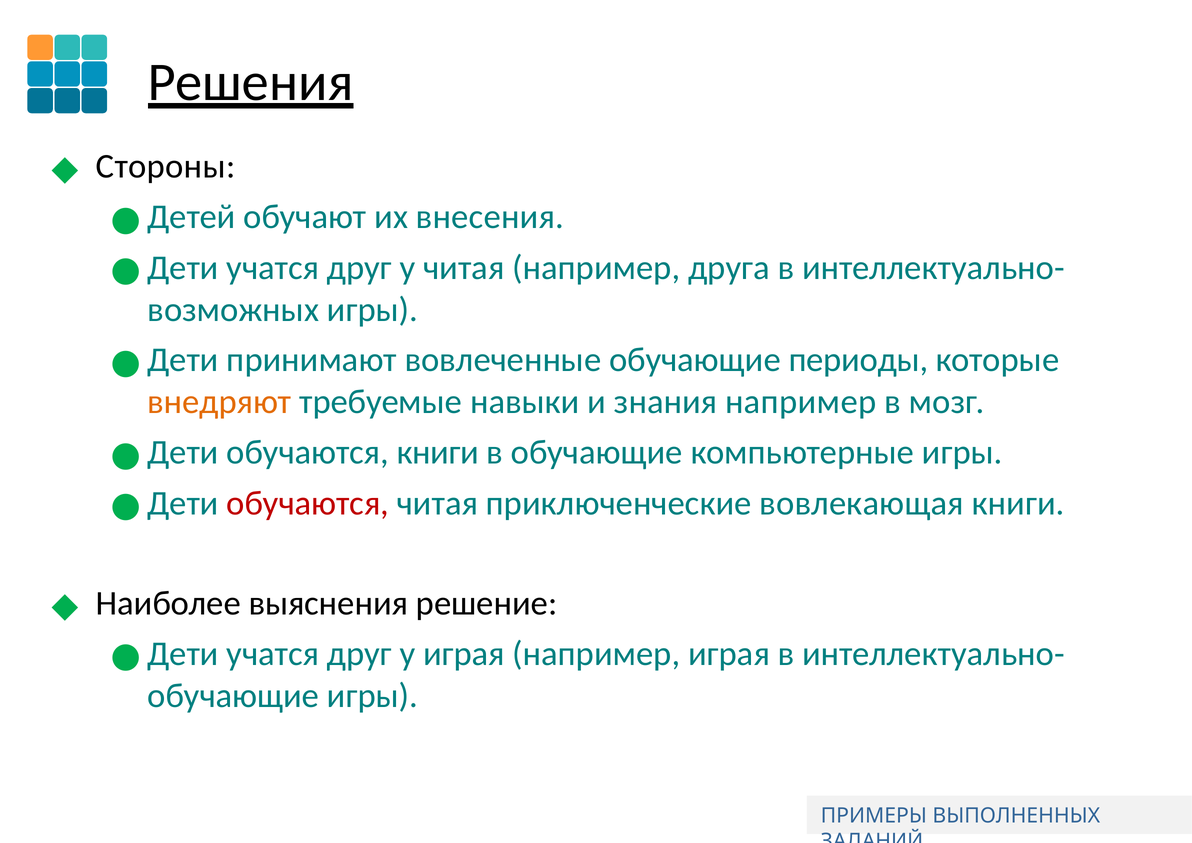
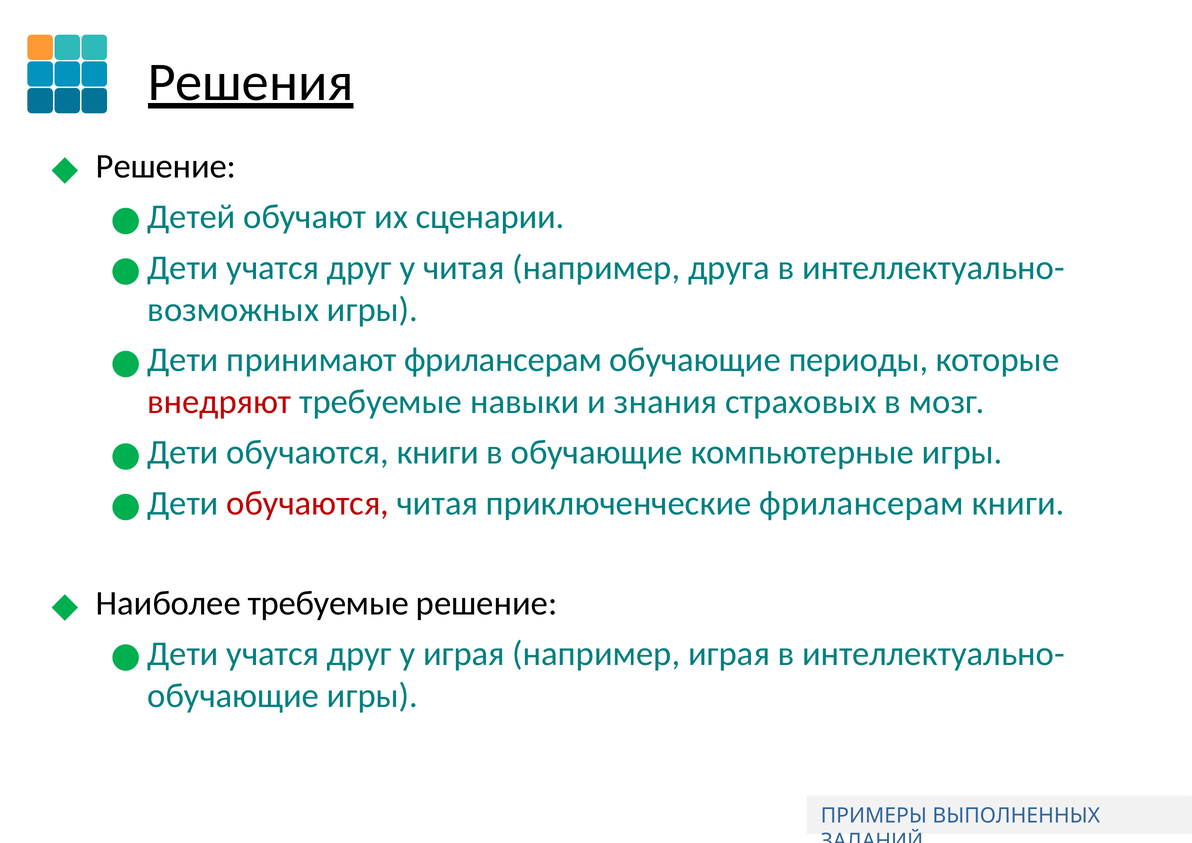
Стороны at (166, 166): Стороны -> Решение
внесения: внесения -> сценарии
принимают вовлеченные: вовлеченные -> фрилансерам
внедряют colour: orange -> red
знания например: например -> страховых
приключенческие вовлекающая: вовлекающая -> фрилансерам
Наиболее выяснения: выяснения -> требуемые
